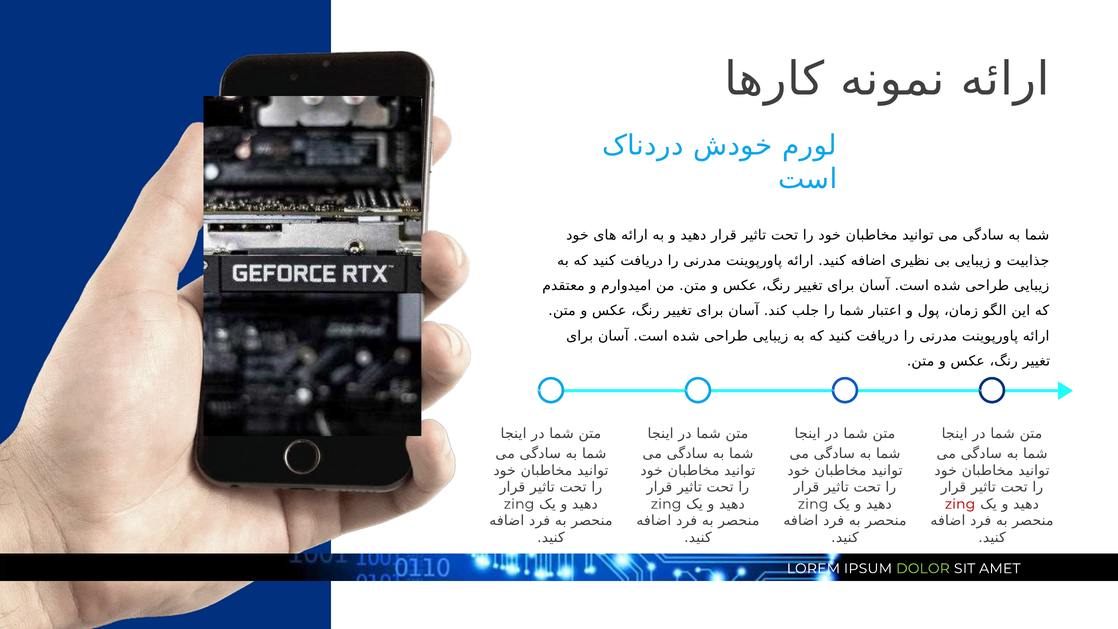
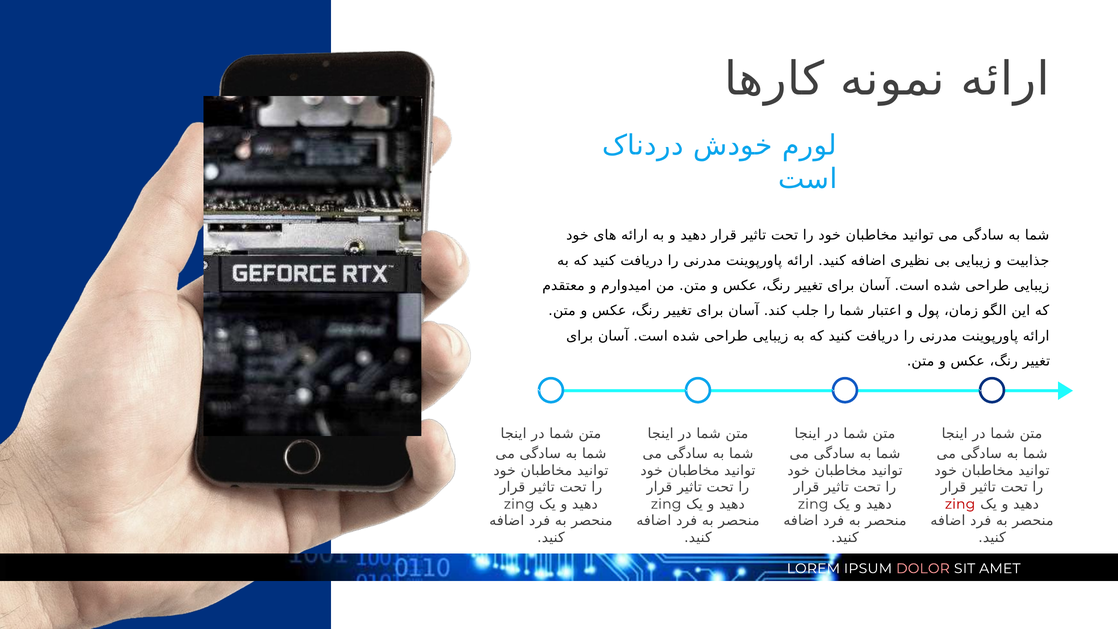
DOLOR colour: light green -> pink
